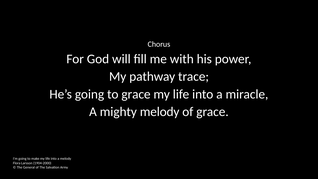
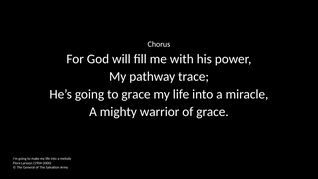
mighty melody: melody -> warrior
